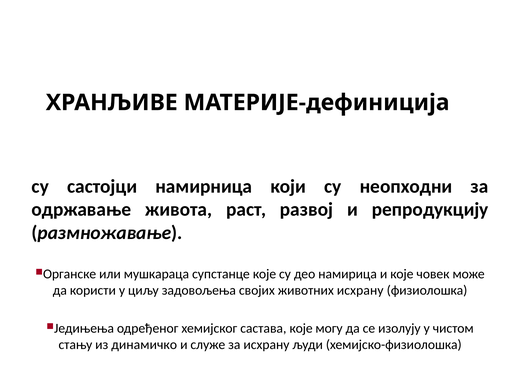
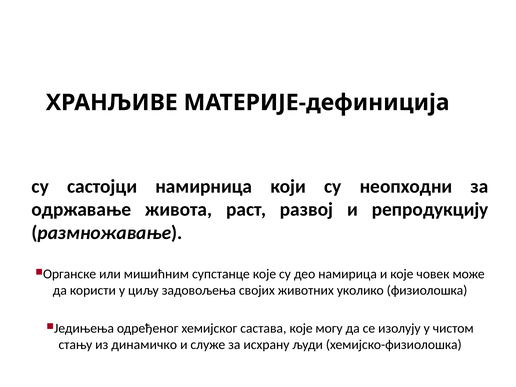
мушкараца: мушкараца -> мишићним
животних исхрану: исхрану -> уколико
